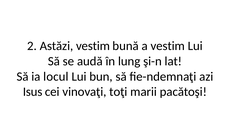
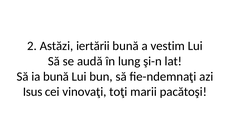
Astăzi vestim: vestim -> iertării
ia locul: locul -> bună
